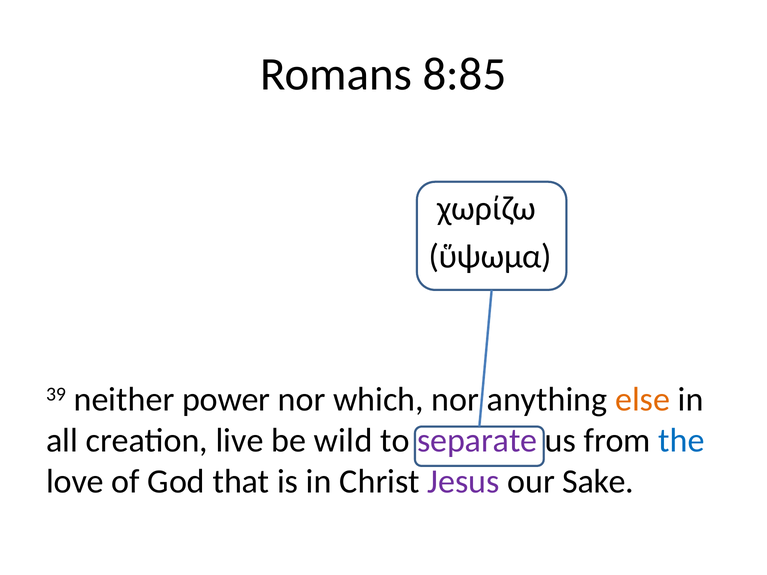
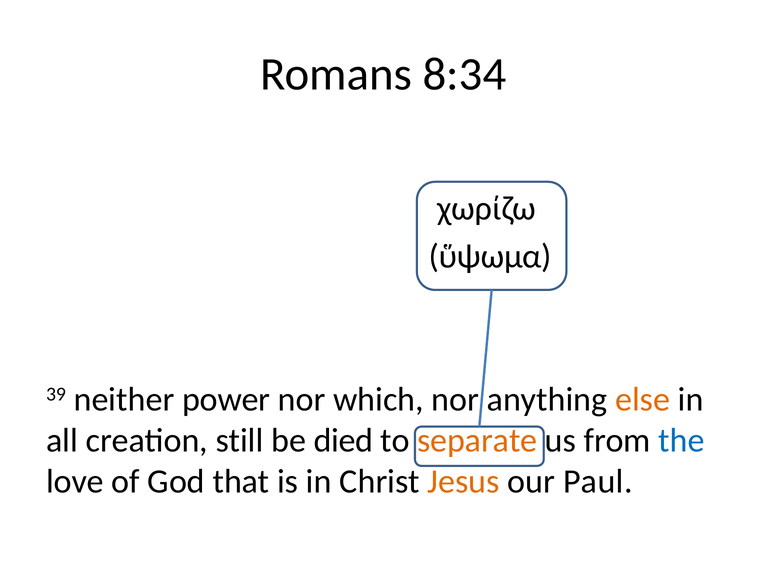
8:85: 8:85 -> 8:34
live: live -> still
wild: wild -> died
separate colour: purple -> orange
Jesus colour: purple -> orange
Sake: Sake -> Paul
